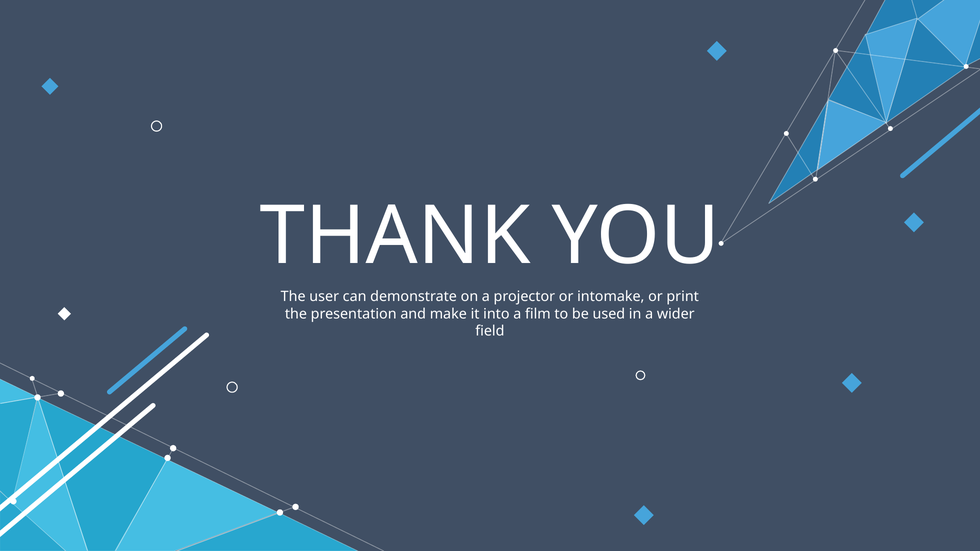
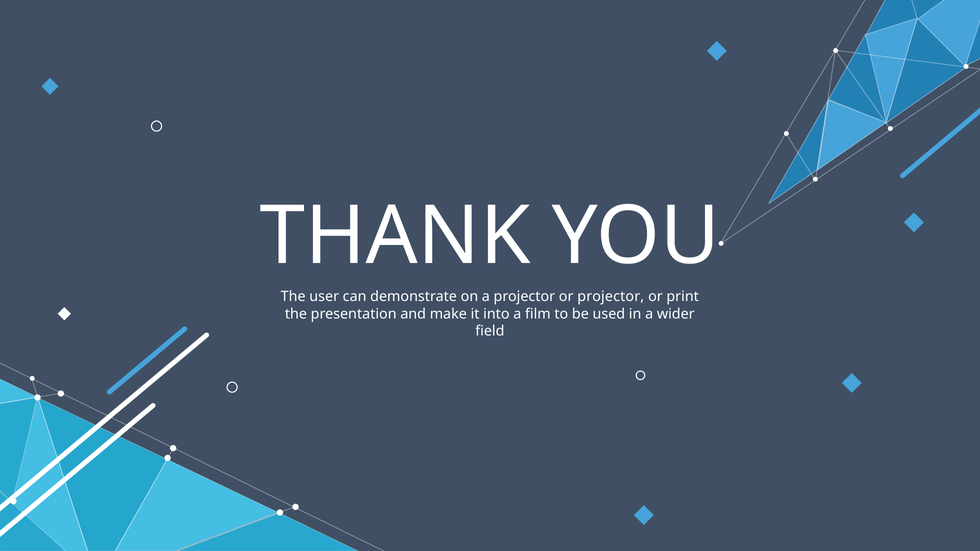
or intomake: intomake -> projector
